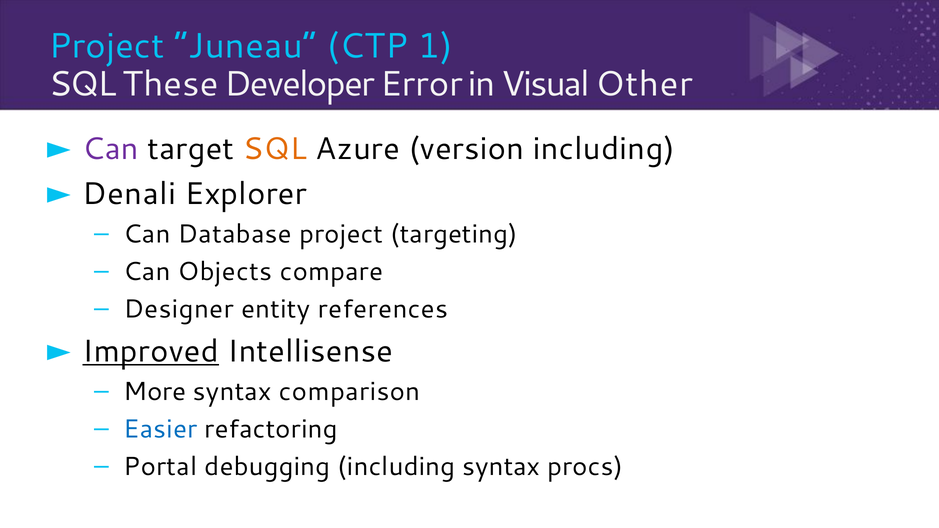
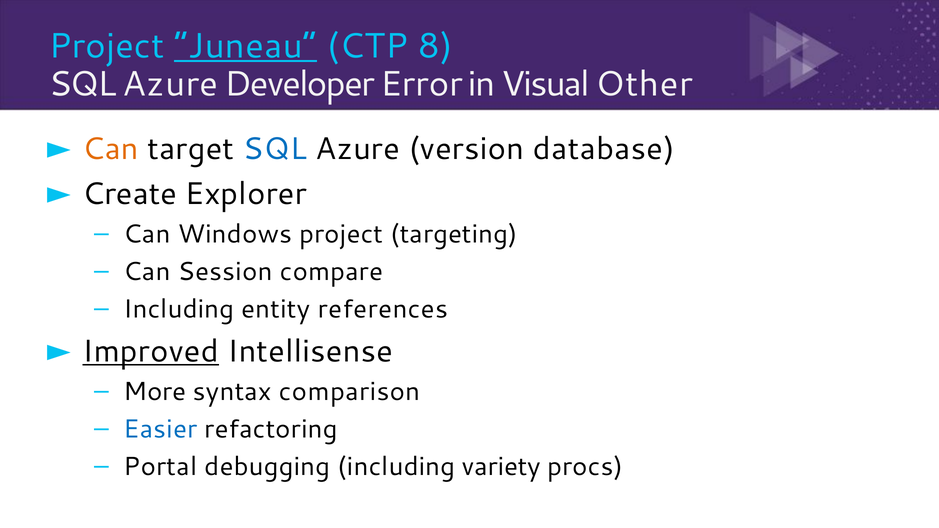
Juneau underline: none -> present
1: 1 -> 8
These at (171, 84): These -> Azure
Can at (111, 149) colour: purple -> orange
SQL at (275, 149) colour: orange -> blue
version including: including -> database
Denali: Denali -> Create
Database: Database -> Windows
Objects: Objects -> Session
Designer at (179, 309): Designer -> Including
including syntax: syntax -> variety
